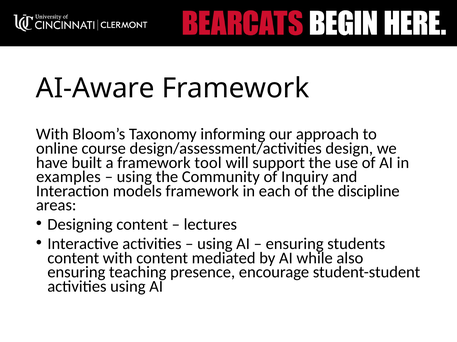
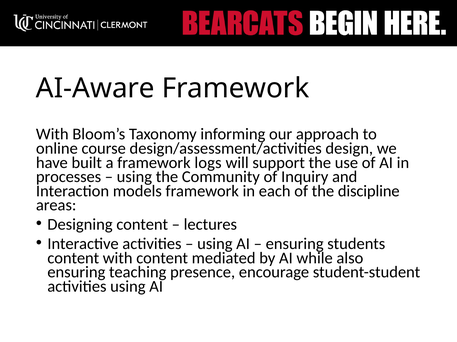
tool: tool -> logs
examples: examples -> processes
